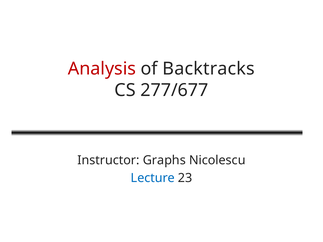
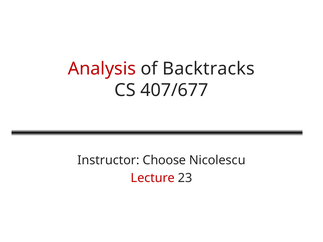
277/677: 277/677 -> 407/677
Graphs: Graphs -> Choose
Lecture colour: blue -> red
